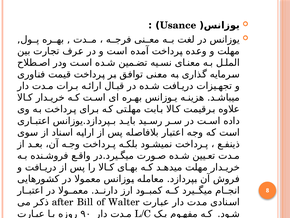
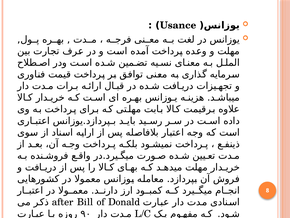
Walter: Walter -> Donald
